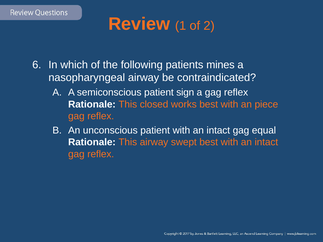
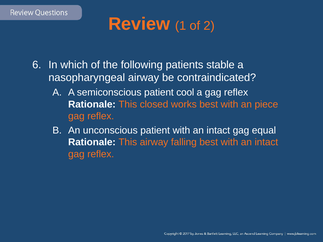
mines: mines -> stable
sign: sign -> cool
swept: swept -> falling
